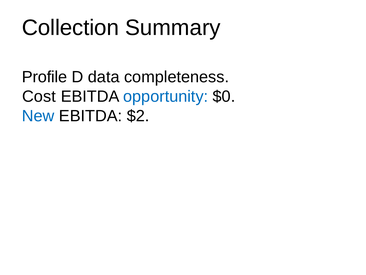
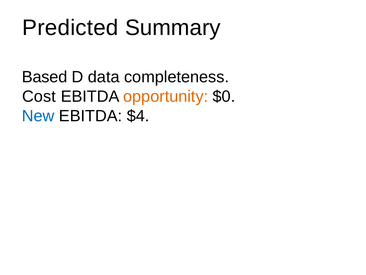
Collection: Collection -> Predicted
Profile: Profile -> Based
opportunity colour: blue -> orange
$2: $2 -> $4
